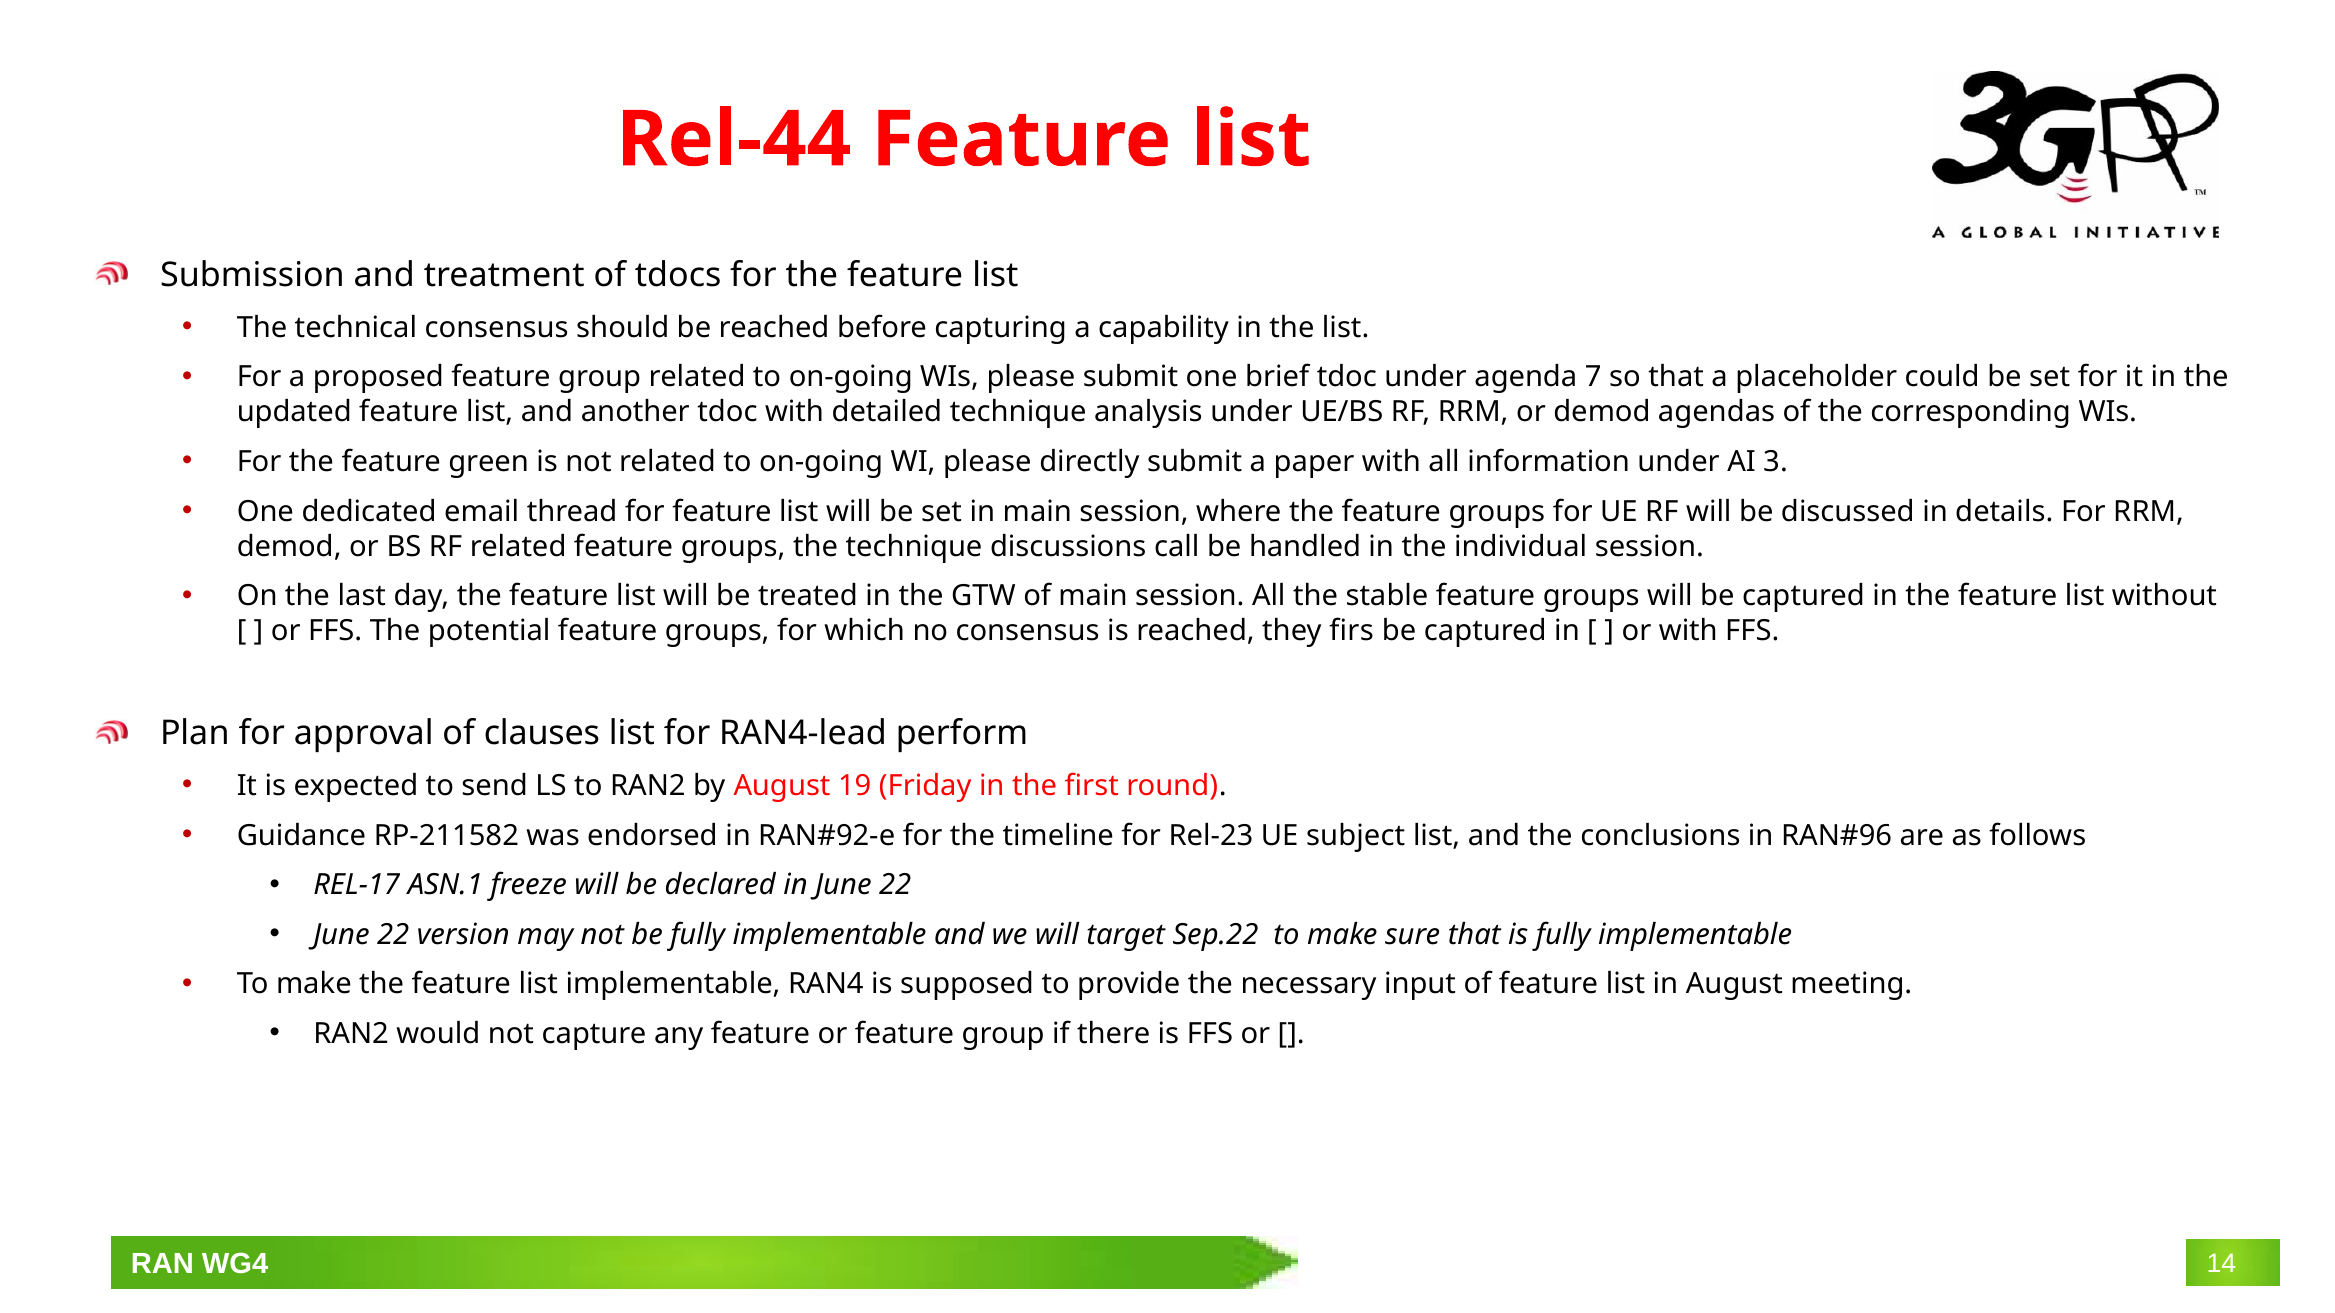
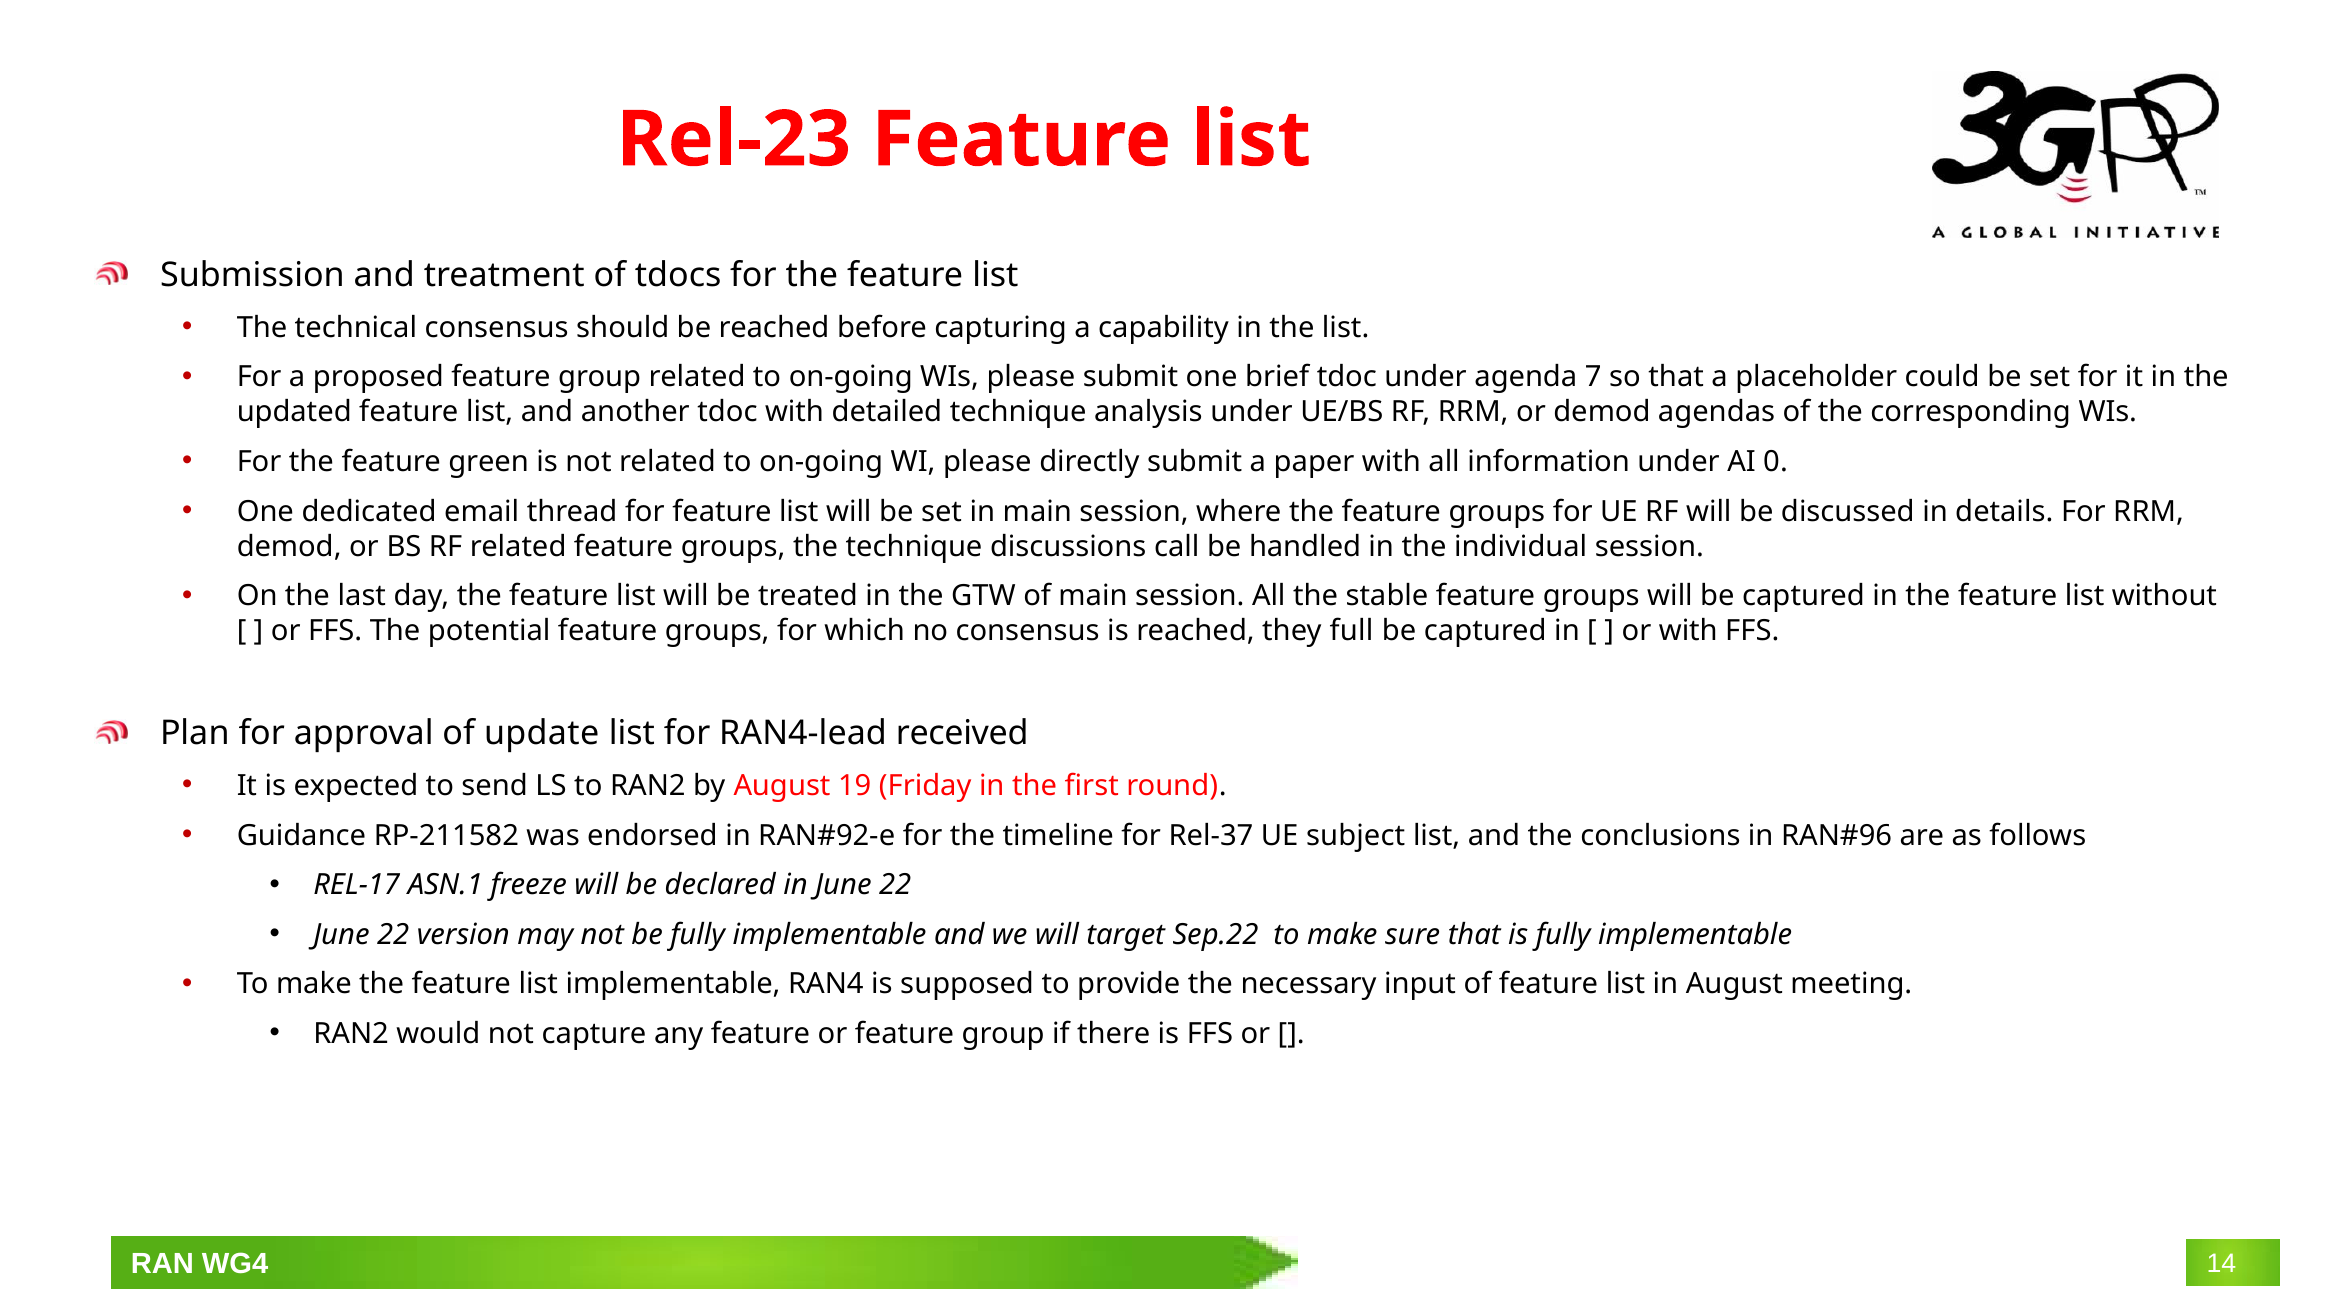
Rel-44: Rel-44 -> Rel-23
3: 3 -> 0
firs: firs -> full
clauses: clauses -> update
perform: perform -> received
Rel-23: Rel-23 -> Rel-37
